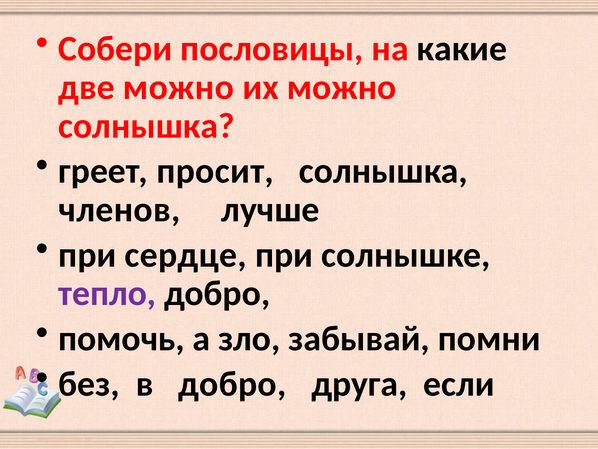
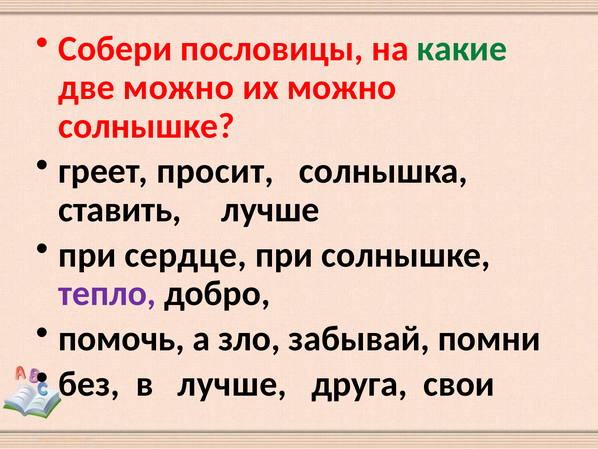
какие colour: black -> green
солнышка at (146, 126): солнышка -> солнышке
членов: членов -> ставить
в добро: добро -> лучше
если: если -> свои
